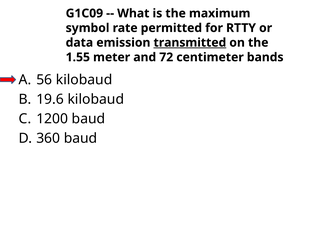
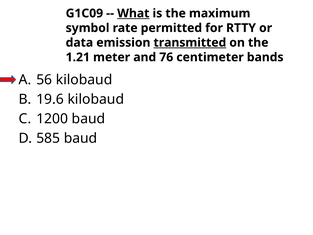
What underline: none -> present
1.55: 1.55 -> 1.21
72: 72 -> 76
360: 360 -> 585
